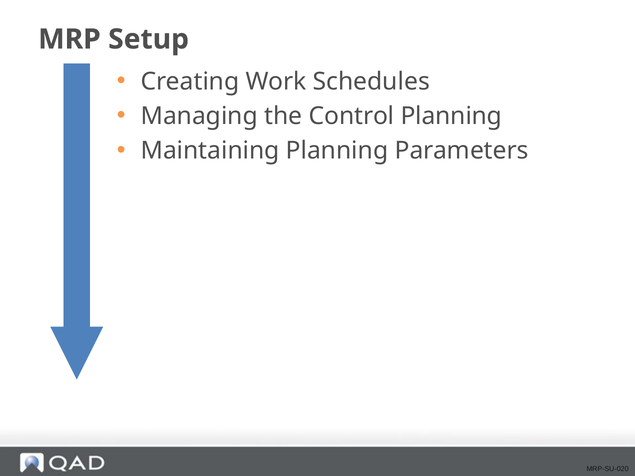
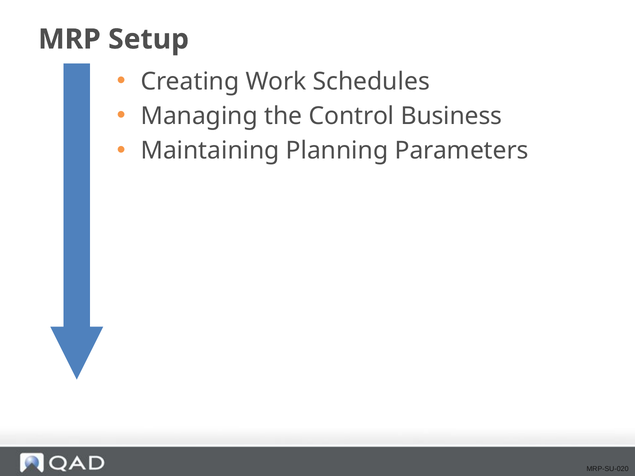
Control Planning: Planning -> Business
